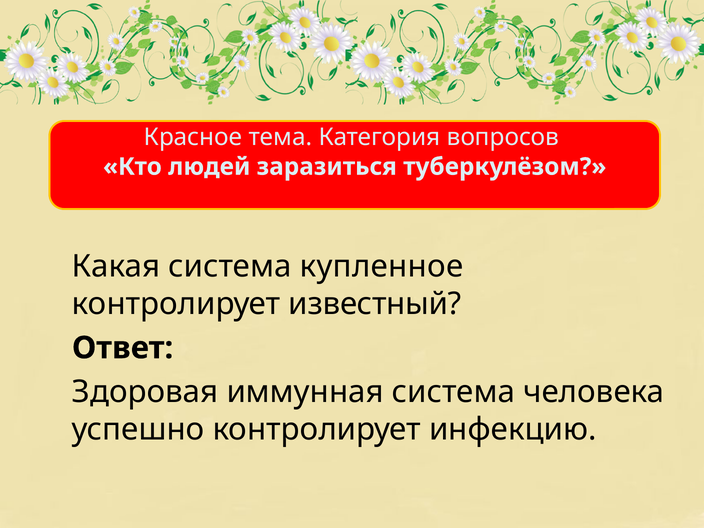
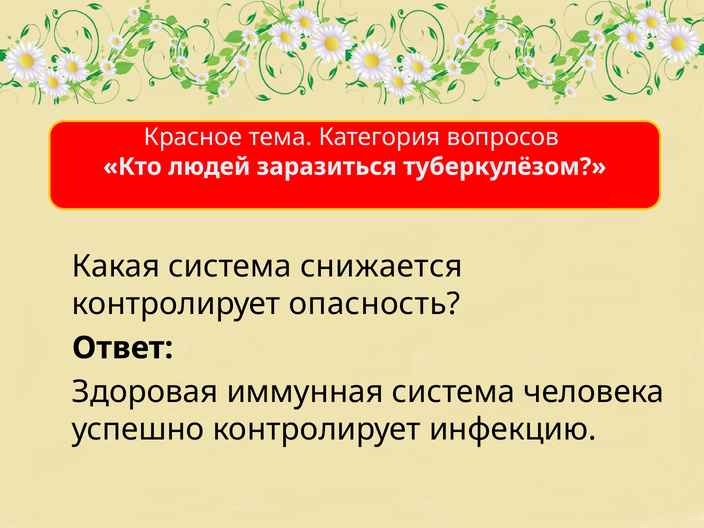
купленное: купленное -> снижается
известный: известный -> опасность
